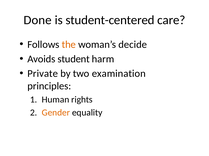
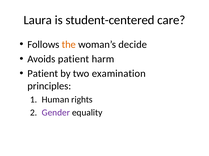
Done: Done -> Laura
Avoids student: student -> patient
Private at (43, 74): Private -> Patient
Gender colour: orange -> purple
